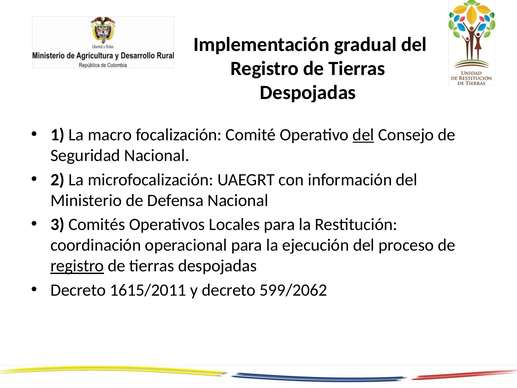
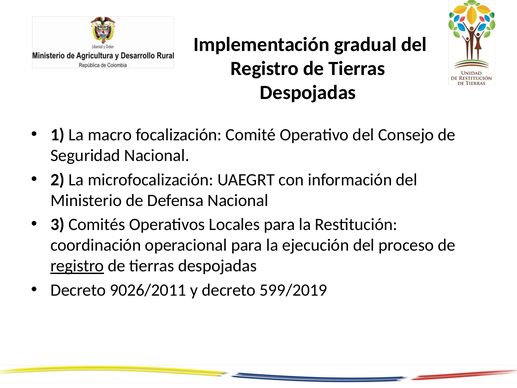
del at (363, 135) underline: present -> none
1615/2011: 1615/2011 -> 9026/2011
599/2062: 599/2062 -> 599/2019
